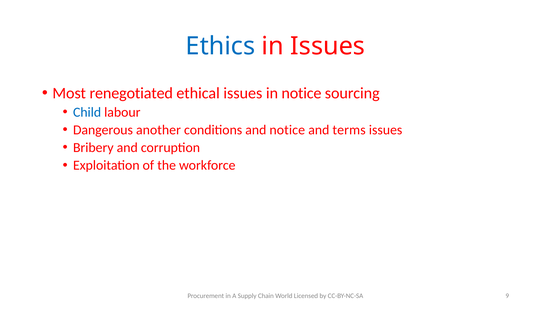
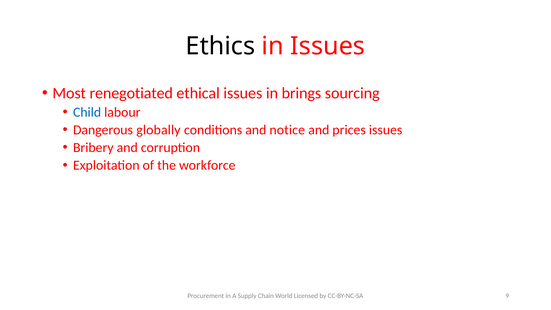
Ethics colour: blue -> black
in notice: notice -> brings
another: another -> globally
terms: terms -> prices
